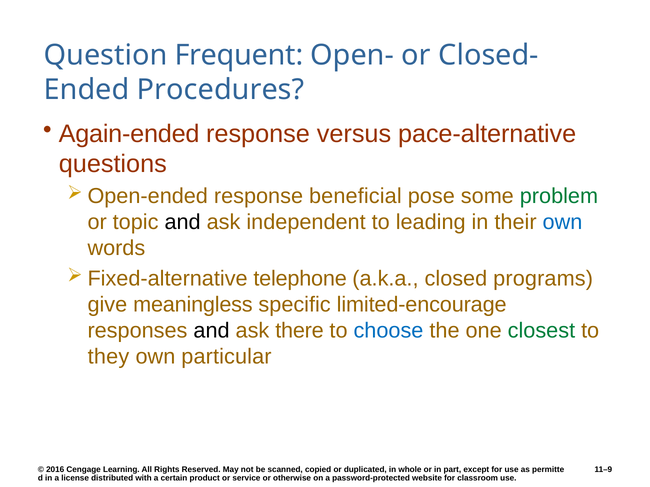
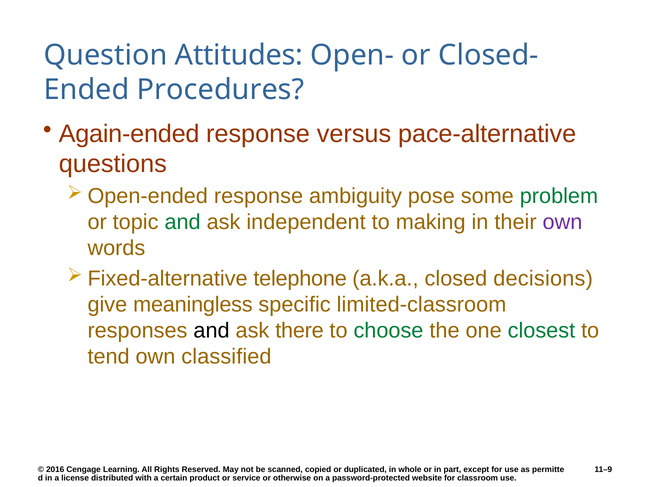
Frequent: Frequent -> Attitudes
beneficial: beneficial -> ambiguity
and at (183, 223) colour: black -> green
leading: leading -> making
own at (562, 223) colour: blue -> purple
programs: programs -> decisions
limited-encourage: limited-encourage -> limited-classroom
choose colour: blue -> green
they: they -> tend
particular: particular -> classified
